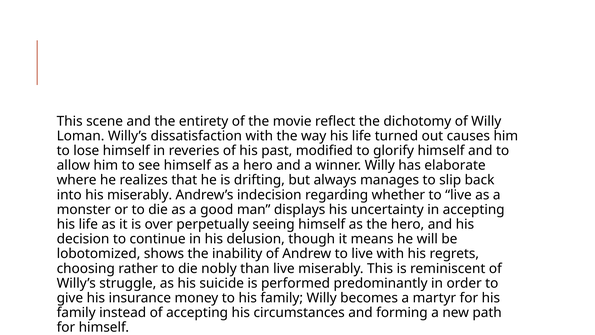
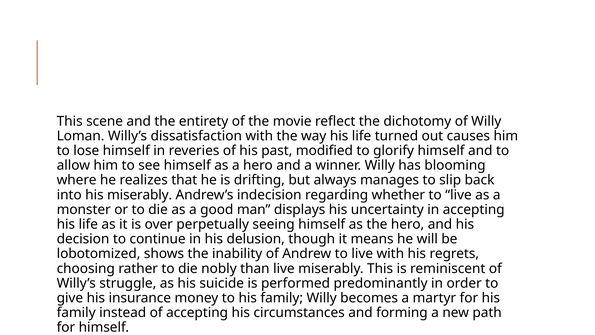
elaborate: elaborate -> blooming
